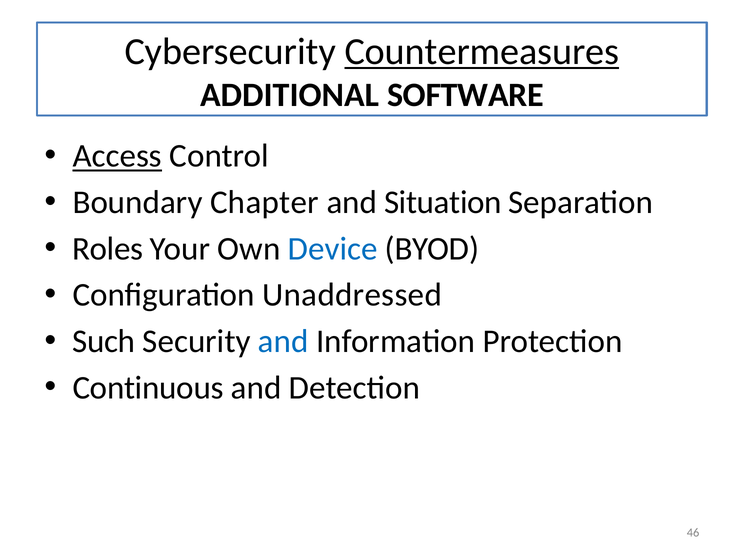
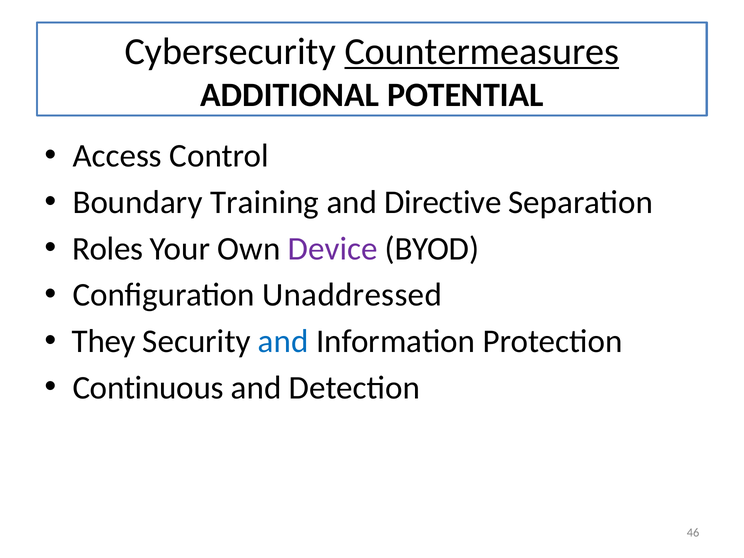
SOFTWARE: SOFTWARE -> POTENTIAL
Access underline: present -> none
Chapter: Chapter -> Training
Situation: Situation -> Directive
Device colour: blue -> purple
Such: Such -> They
